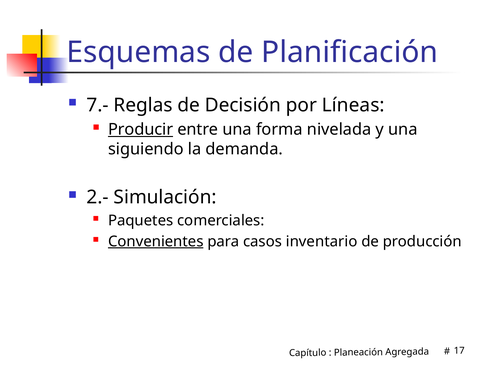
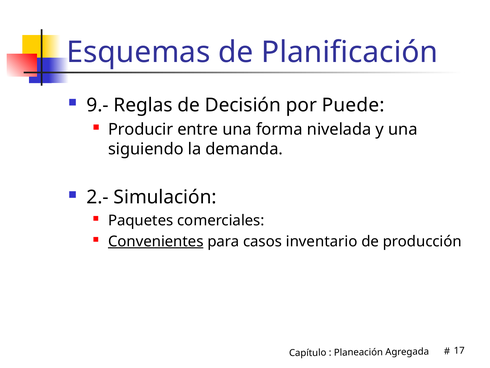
7.-: 7.- -> 9.-
Líneas: Líneas -> Puede
Producir underline: present -> none
